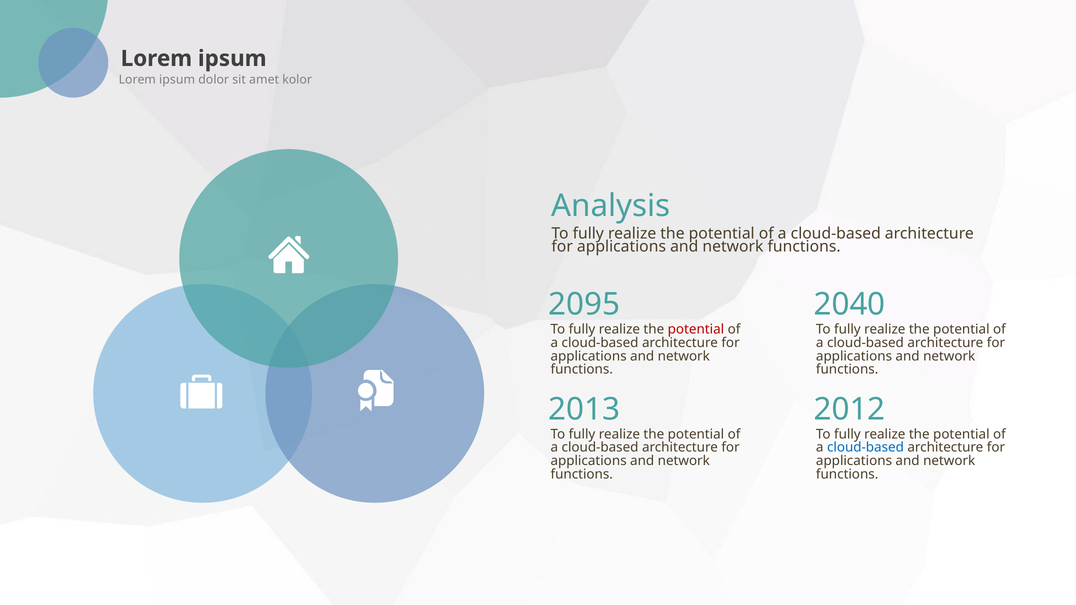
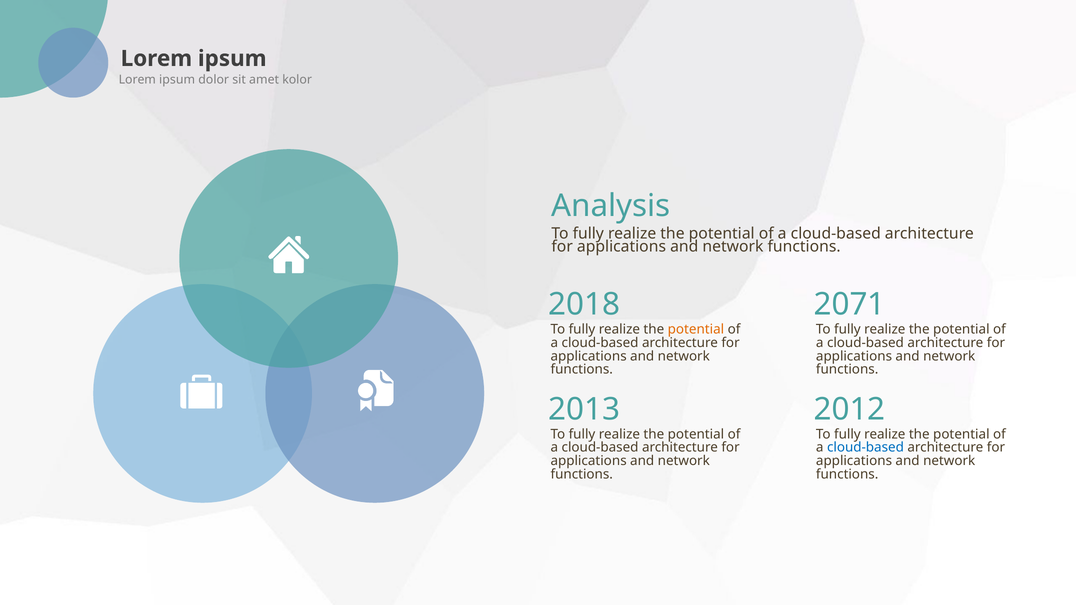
2095: 2095 -> 2018
2040: 2040 -> 2071
potential at (696, 329) colour: red -> orange
